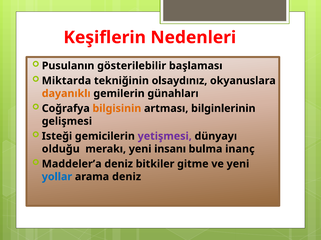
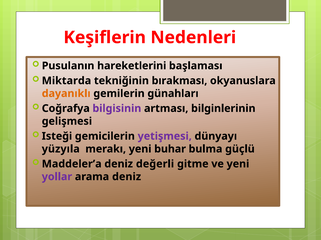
gösterilebilir: gösterilebilir -> hareketlerini
olsaydınız: olsaydınız -> bırakması
bilgisinin colour: orange -> purple
olduğu: olduğu -> yüzyıla
insanı: insanı -> buhar
inanç: inanç -> güçlü
bitkiler: bitkiler -> değerli
yollar colour: blue -> purple
